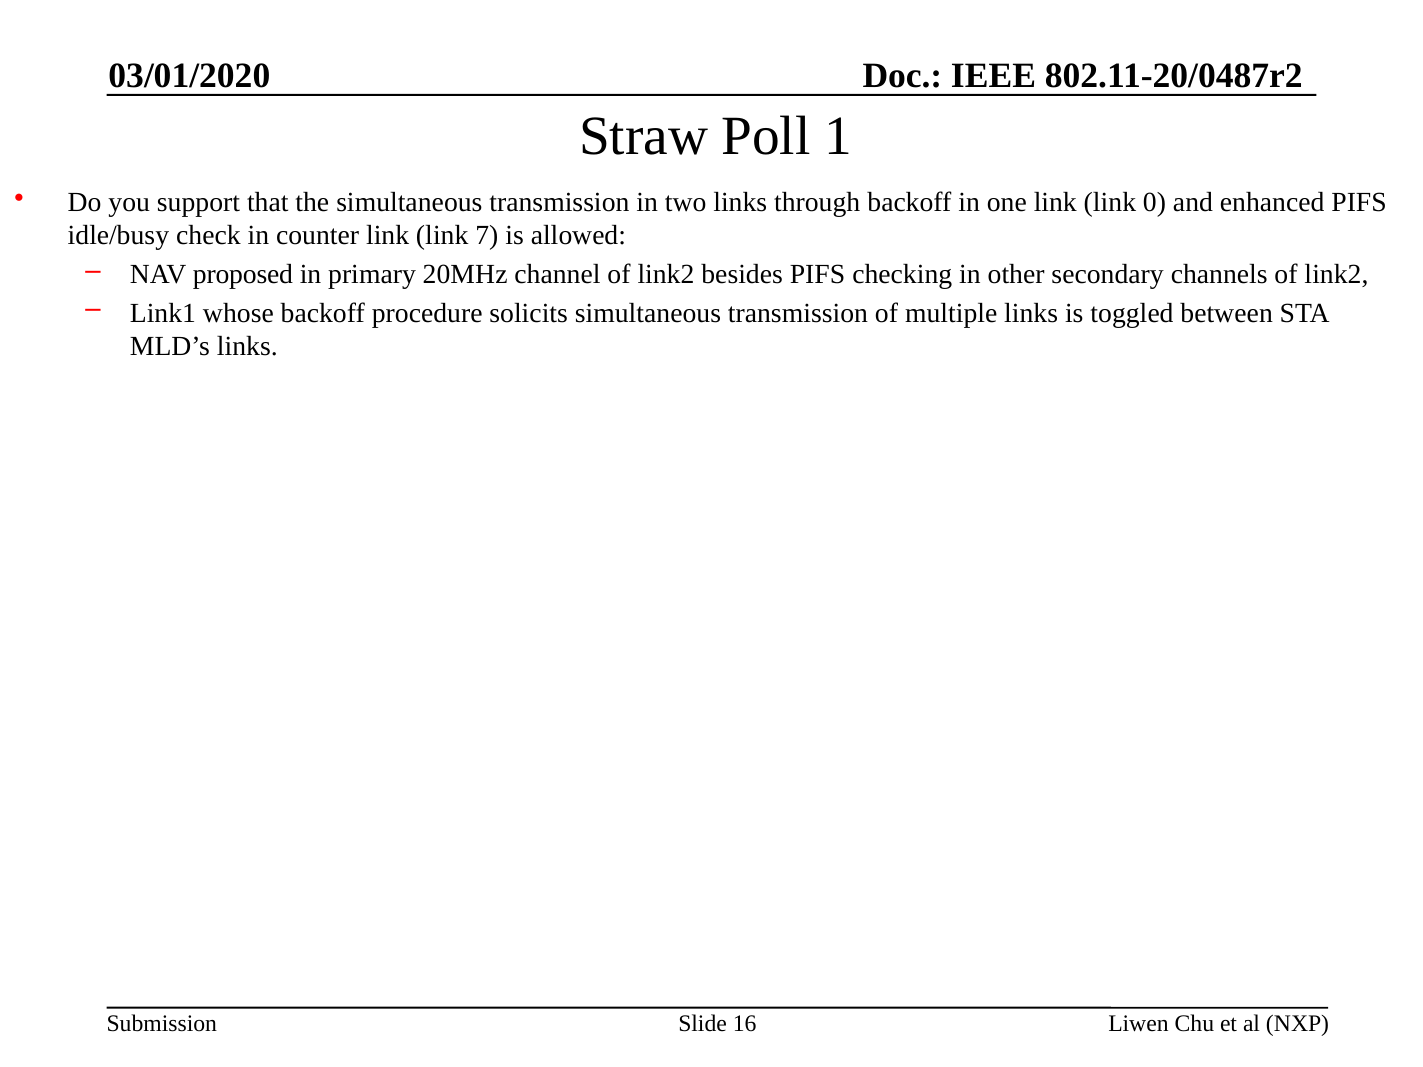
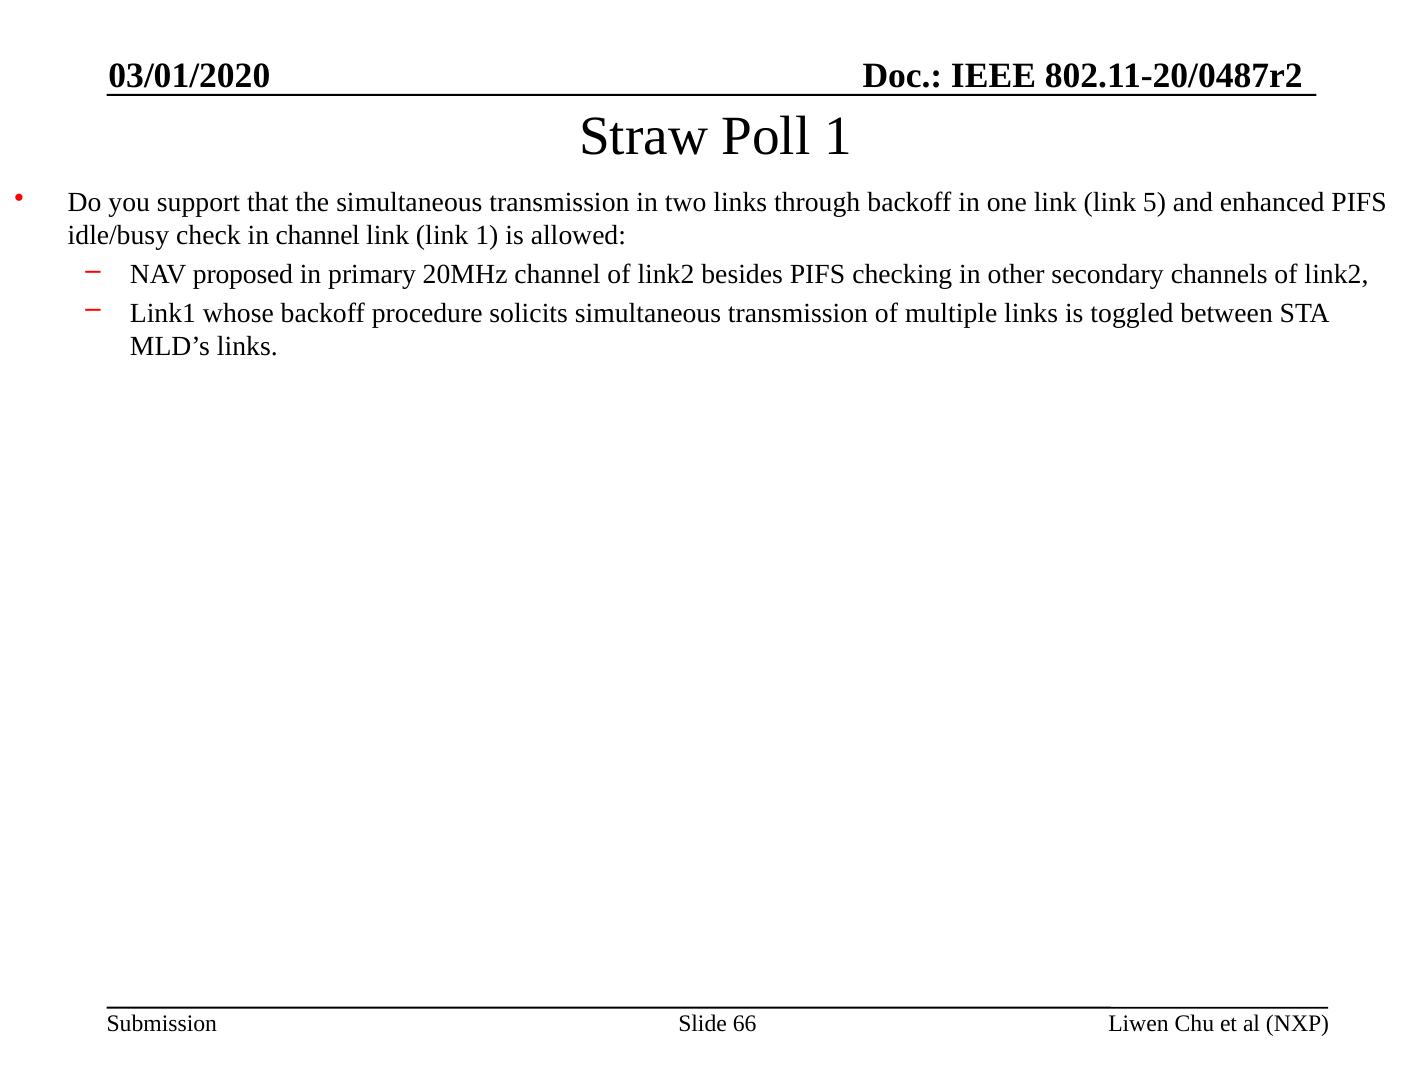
0: 0 -> 5
in counter: counter -> channel
link 7: 7 -> 1
16: 16 -> 66
